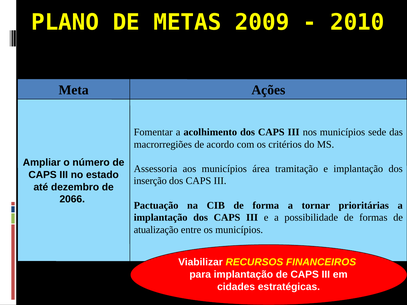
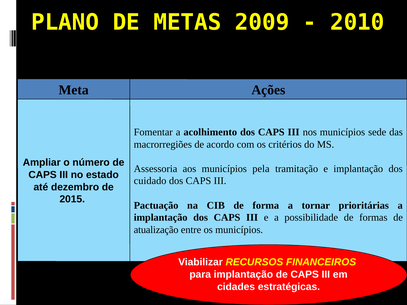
área: área -> pela
inserção: inserção -> cuidado
2066: 2066 -> 2015
